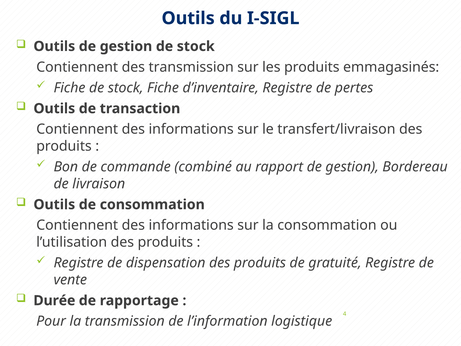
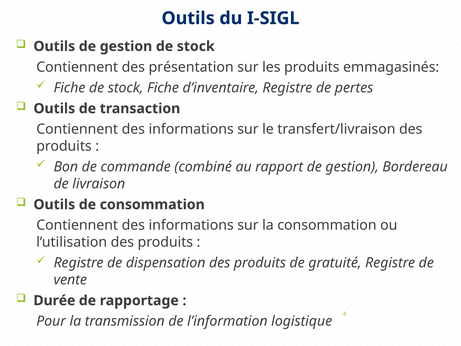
des transmission: transmission -> présentation
